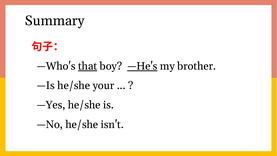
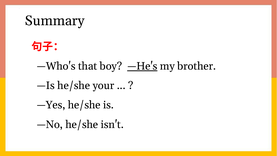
that underline: present -> none
